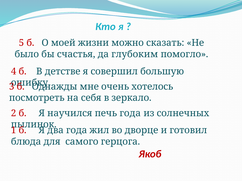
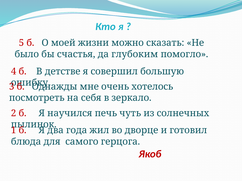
печь года: года -> чуть
